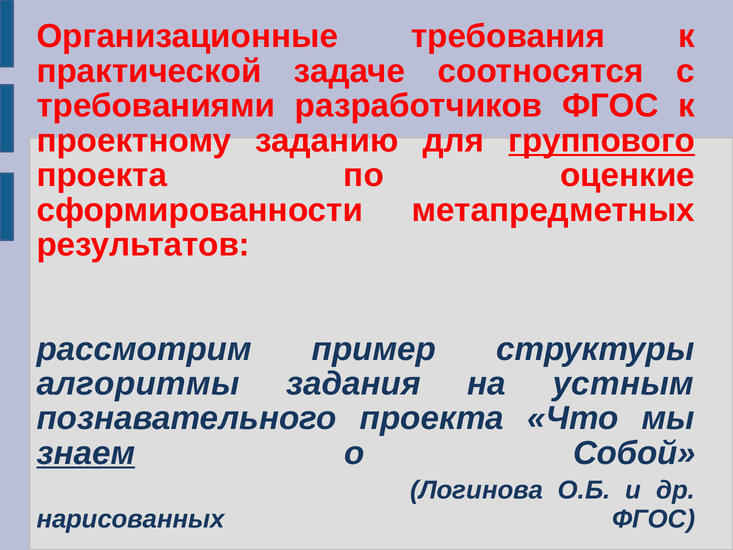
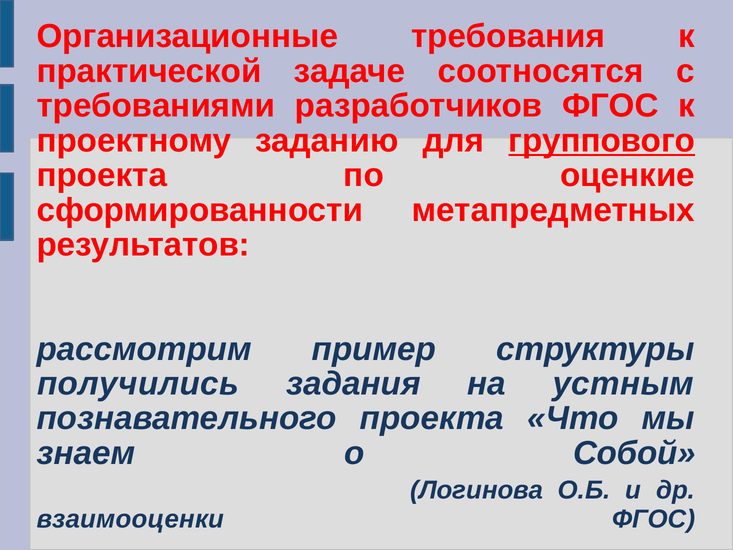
алгоритмы: алгоритмы -> получились
знаем underline: present -> none
нарисованных: нарисованных -> взаимооценки
